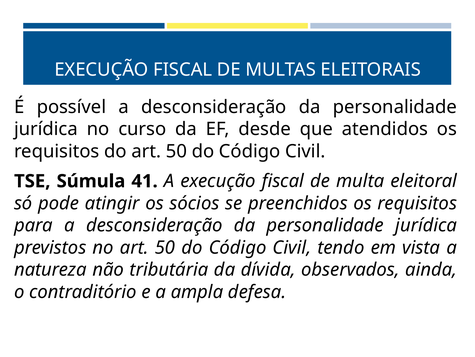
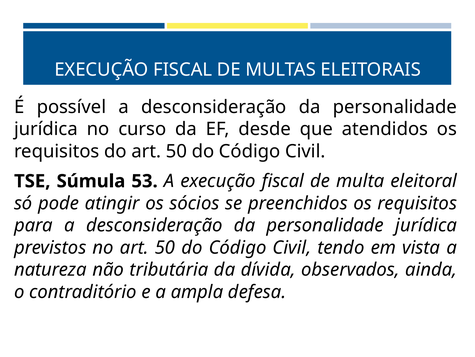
41: 41 -> 53
